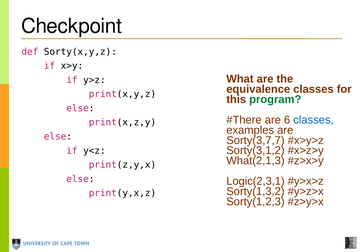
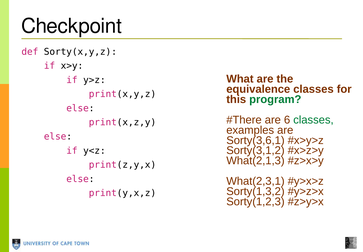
classes at (313, 120) colour: blue -> green
Sorty(3,7,7: Sorty(3,7,7 -> Sorty(3,6,1
Logic(2,3,1: Logic(2,3,1 -> What(2,3,1
